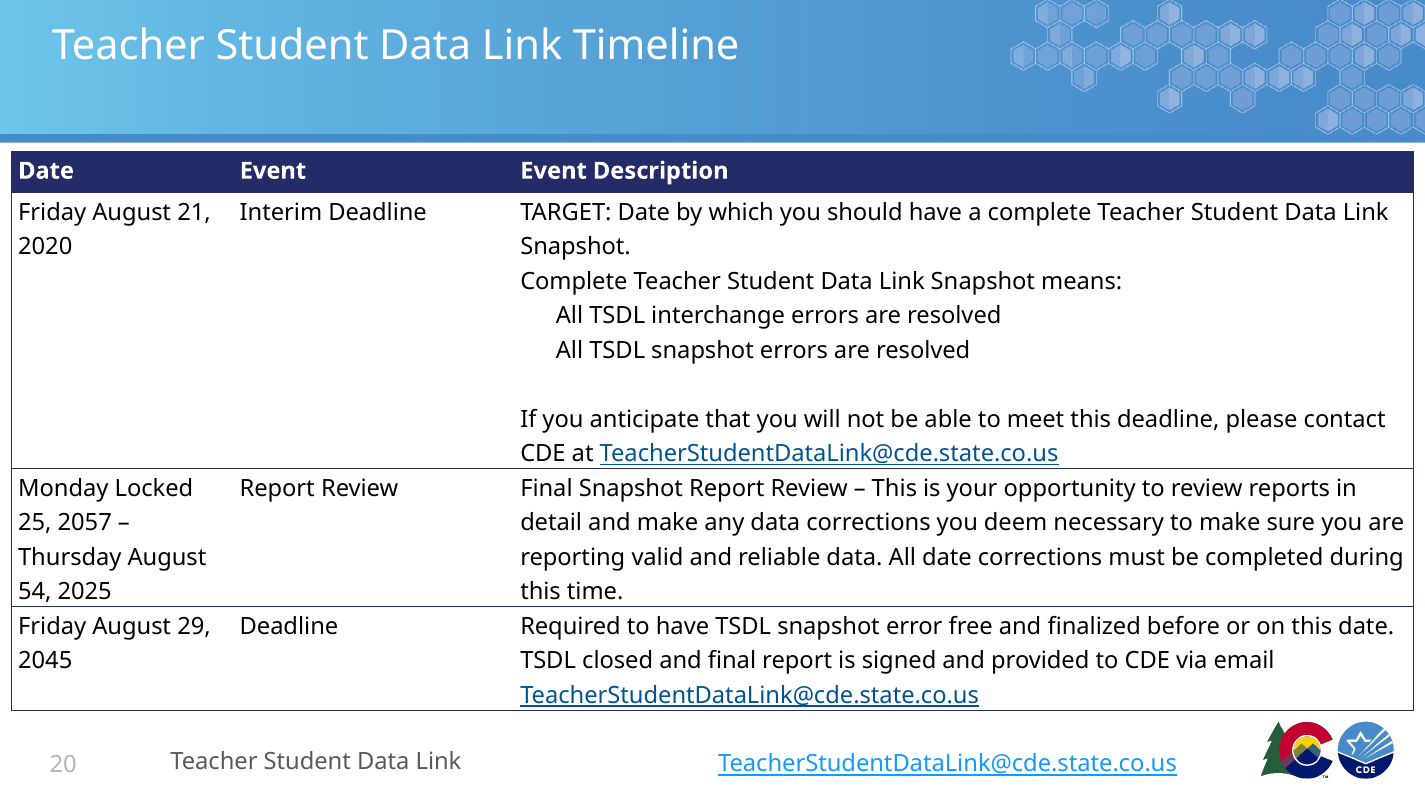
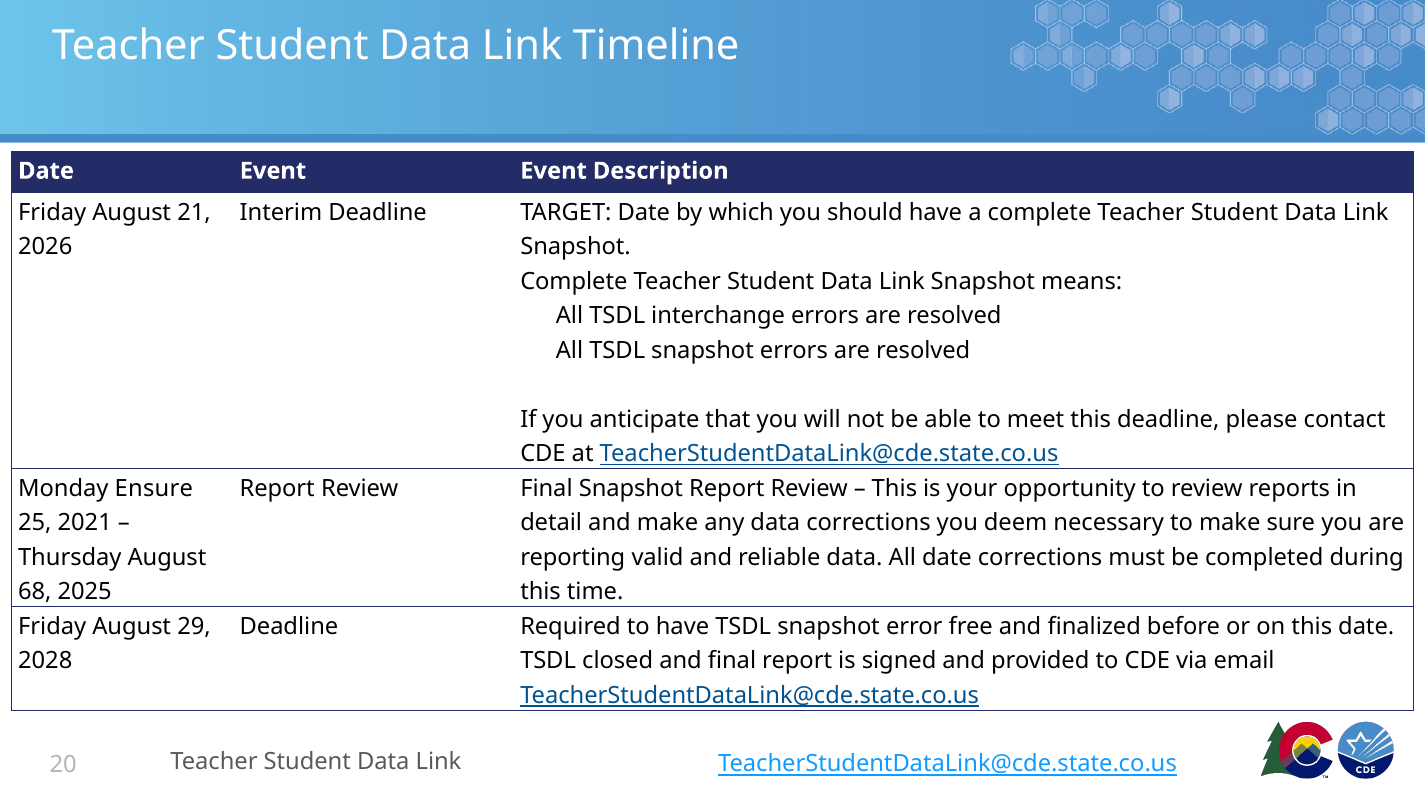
2020: 2020 -> 2026
Locked: Locked -> Ensure
2057: 2057 -> 2021
54: 54 -> 68
2045: 2045 -> 2028
